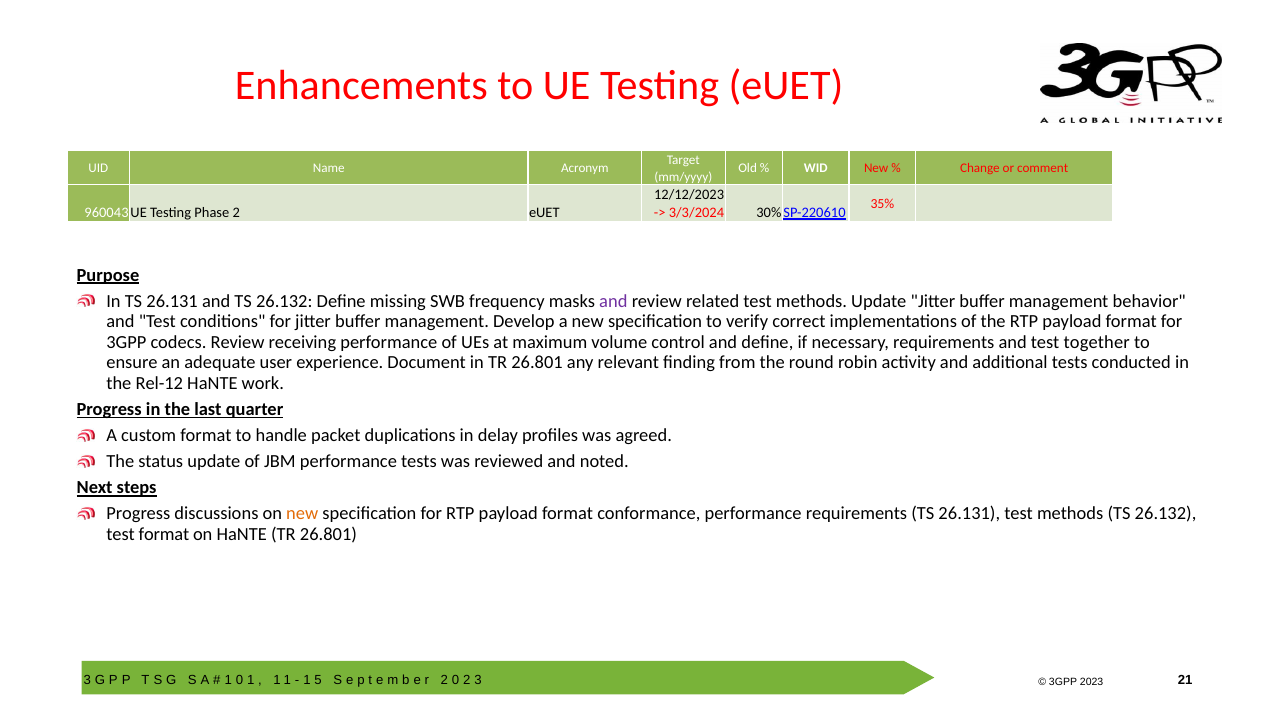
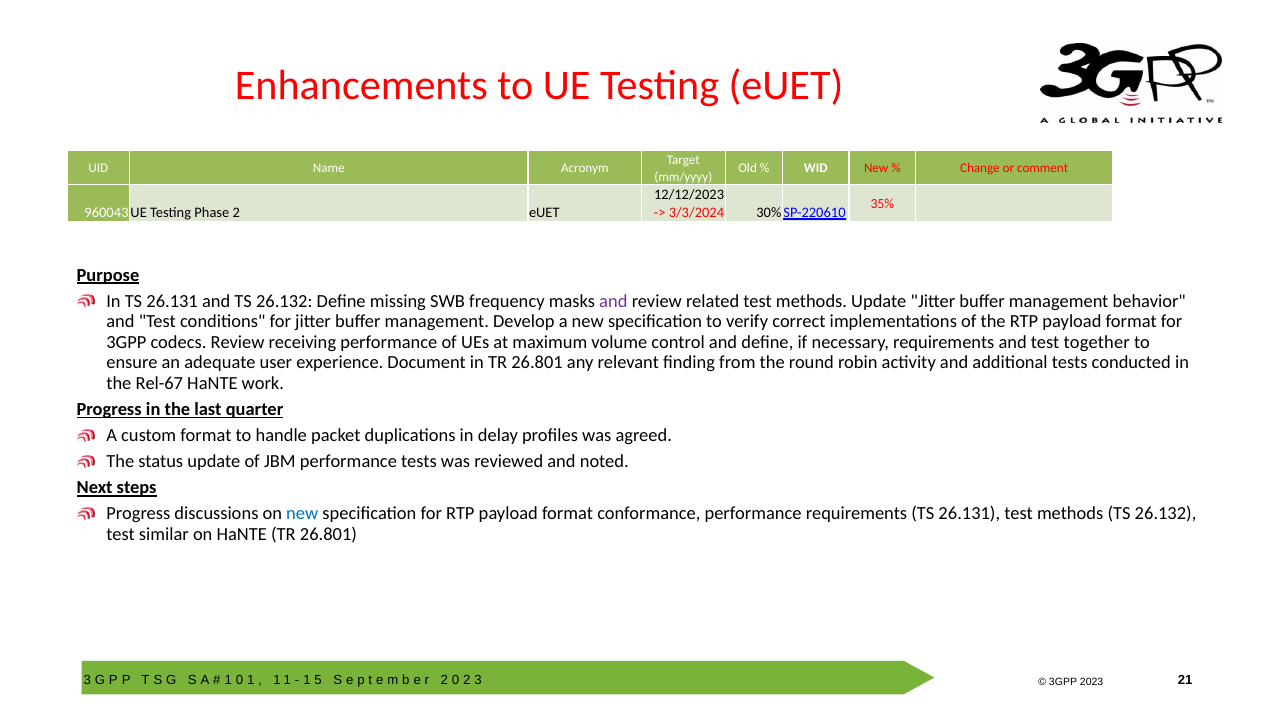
Rel-12: Rel-12 -> Rel-67
new at (302, 514) colour: orange -> blue
test format: format -> similar
